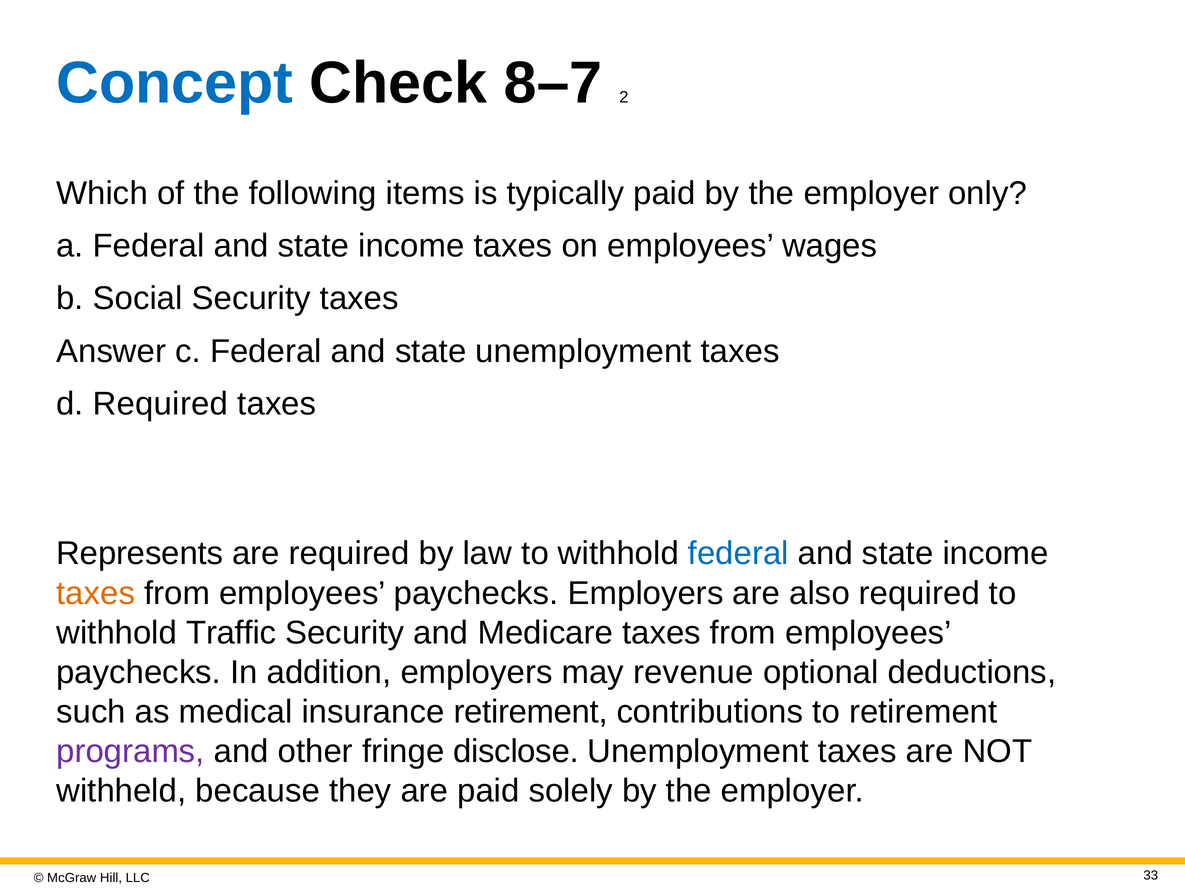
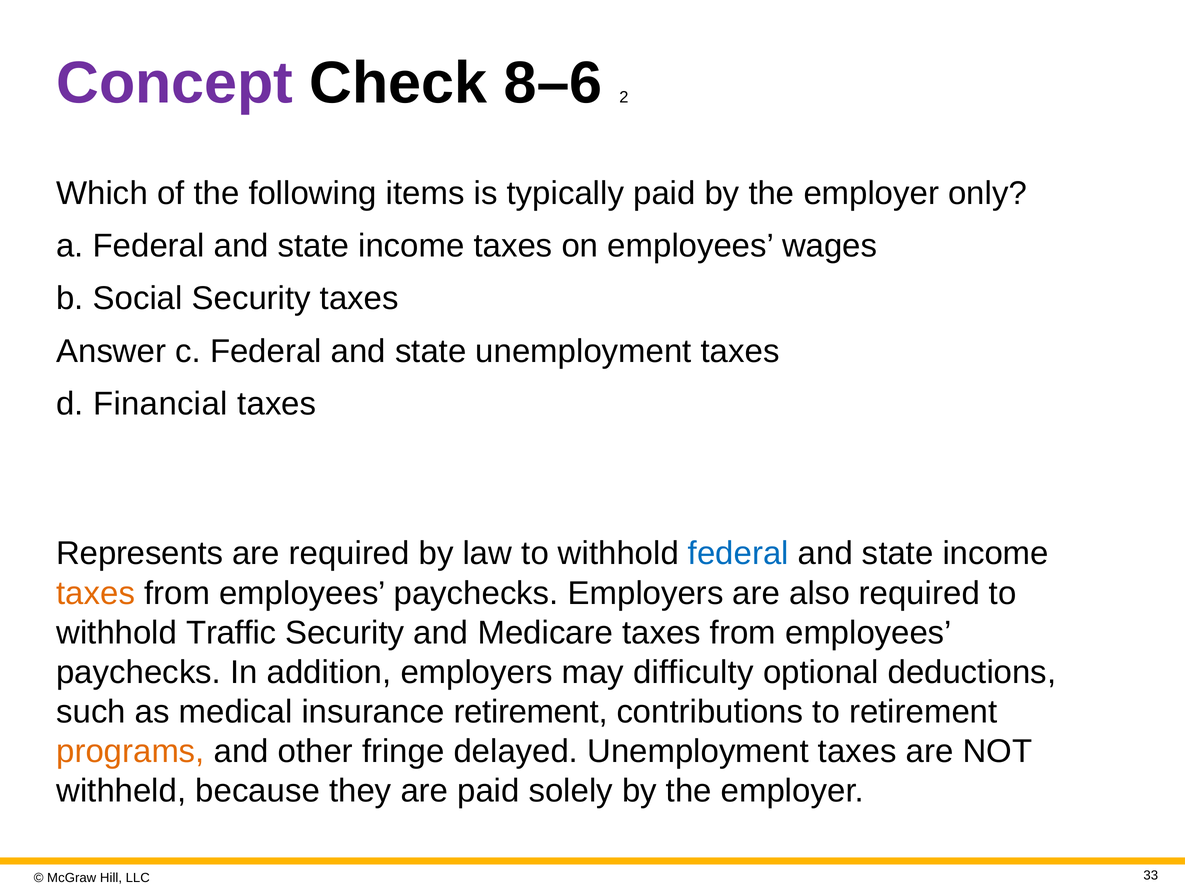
Concept colour: blue -> purple
8–7: 8–7 -> 8–6
d Required: Required -> Financial
revenue: revenue -> difficulty
programs colour: purple -> orange
disclose: disclose -> delayed
